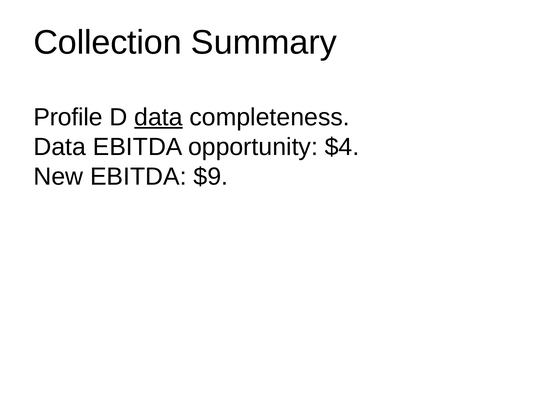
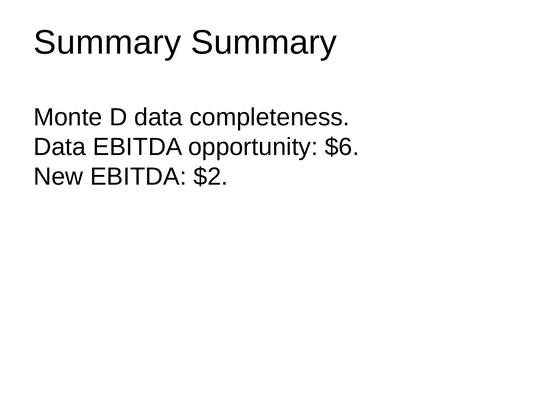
Collection at (108, 42): Collection -> Summary
Profile: Profile -> Monte
data at (158, 117) underline: present -> none
$4: $4 -> $6
$9: $9 -> $2
